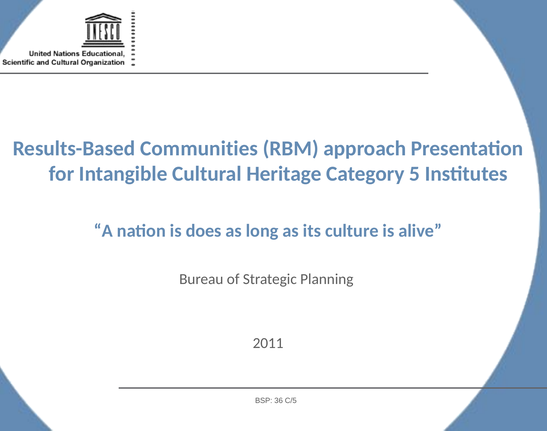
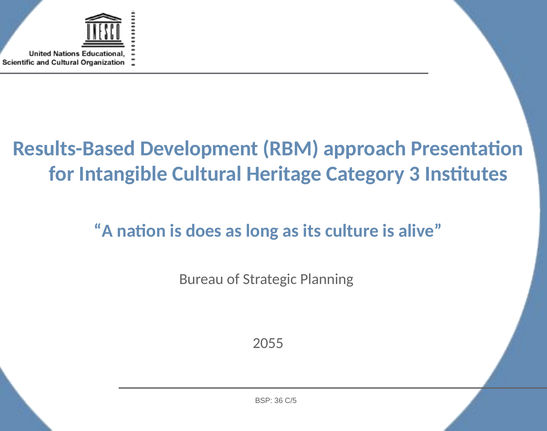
Communities: Communities -> Development
5: 5 -> 3
2011: 2011 -> 2055
